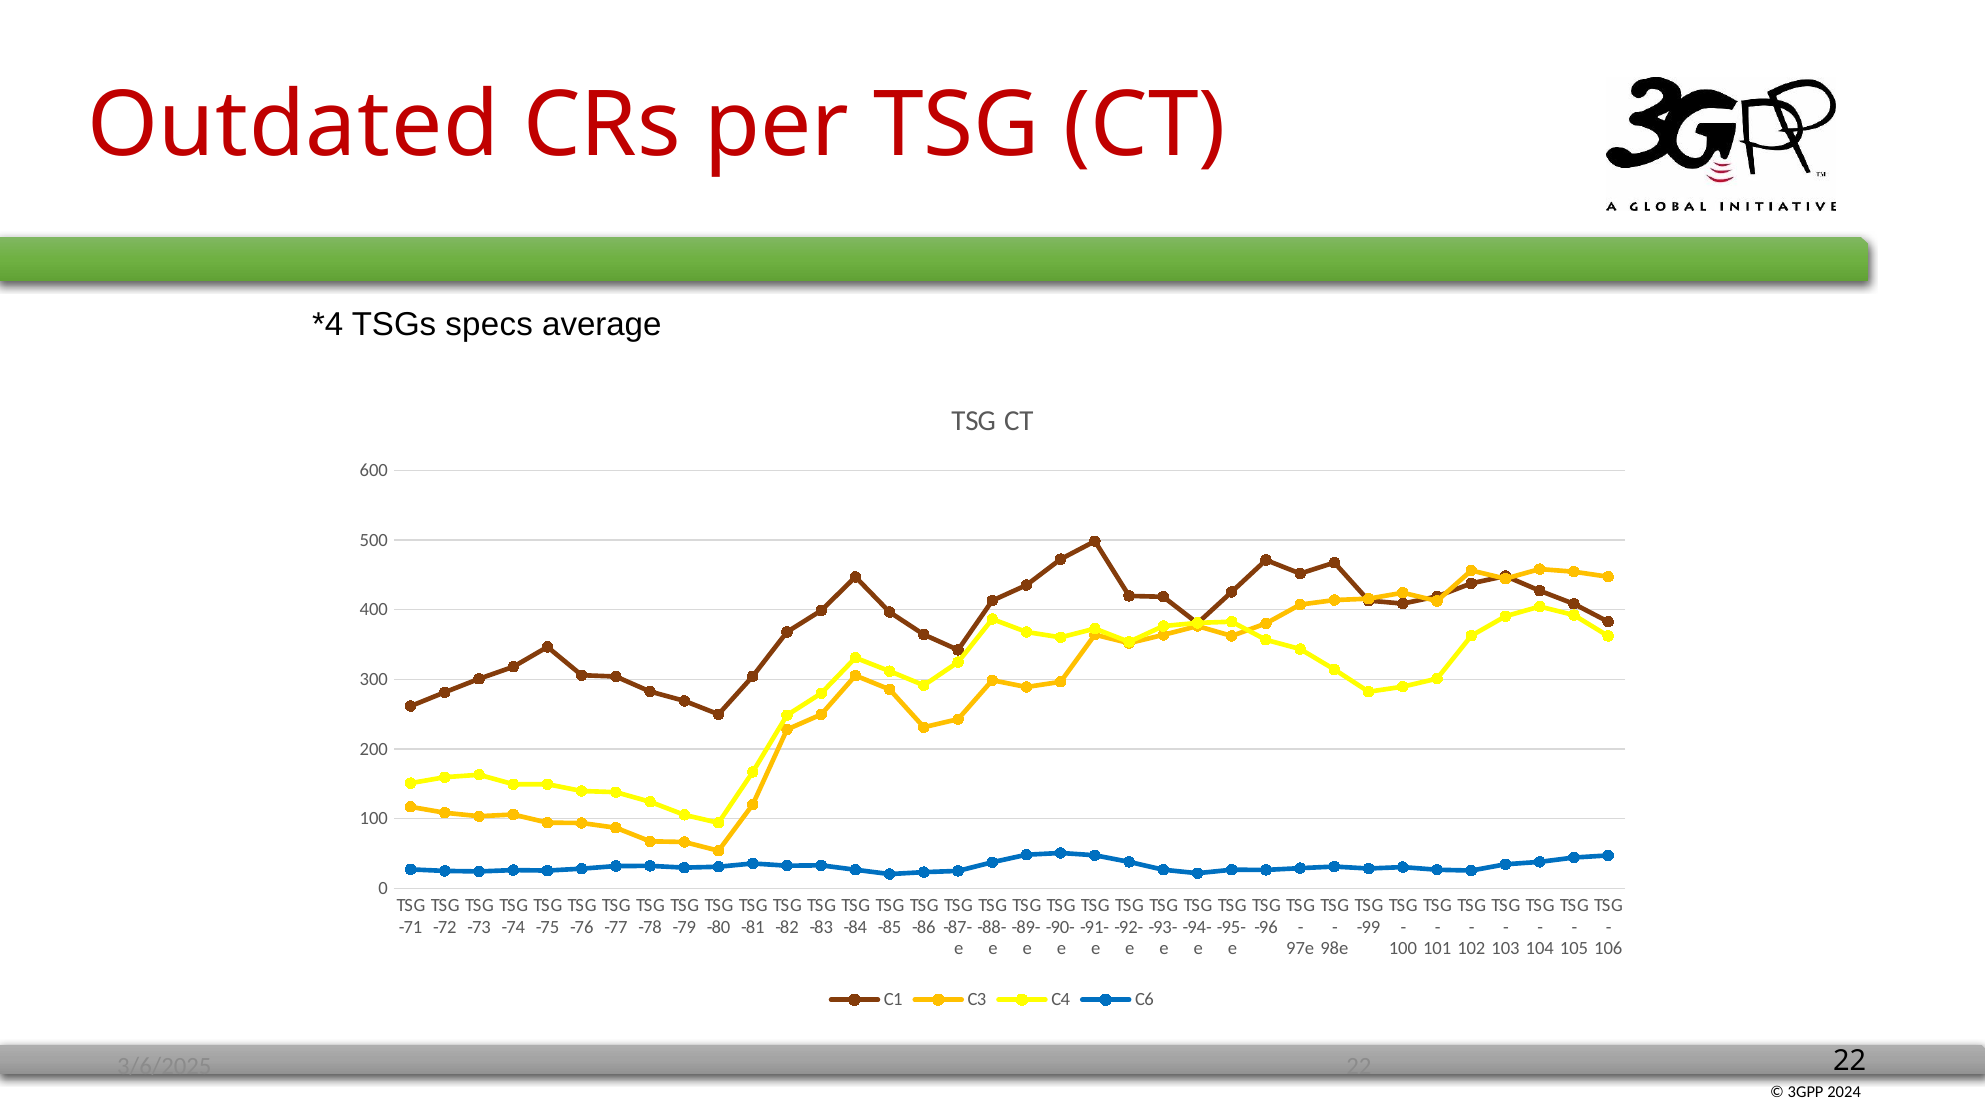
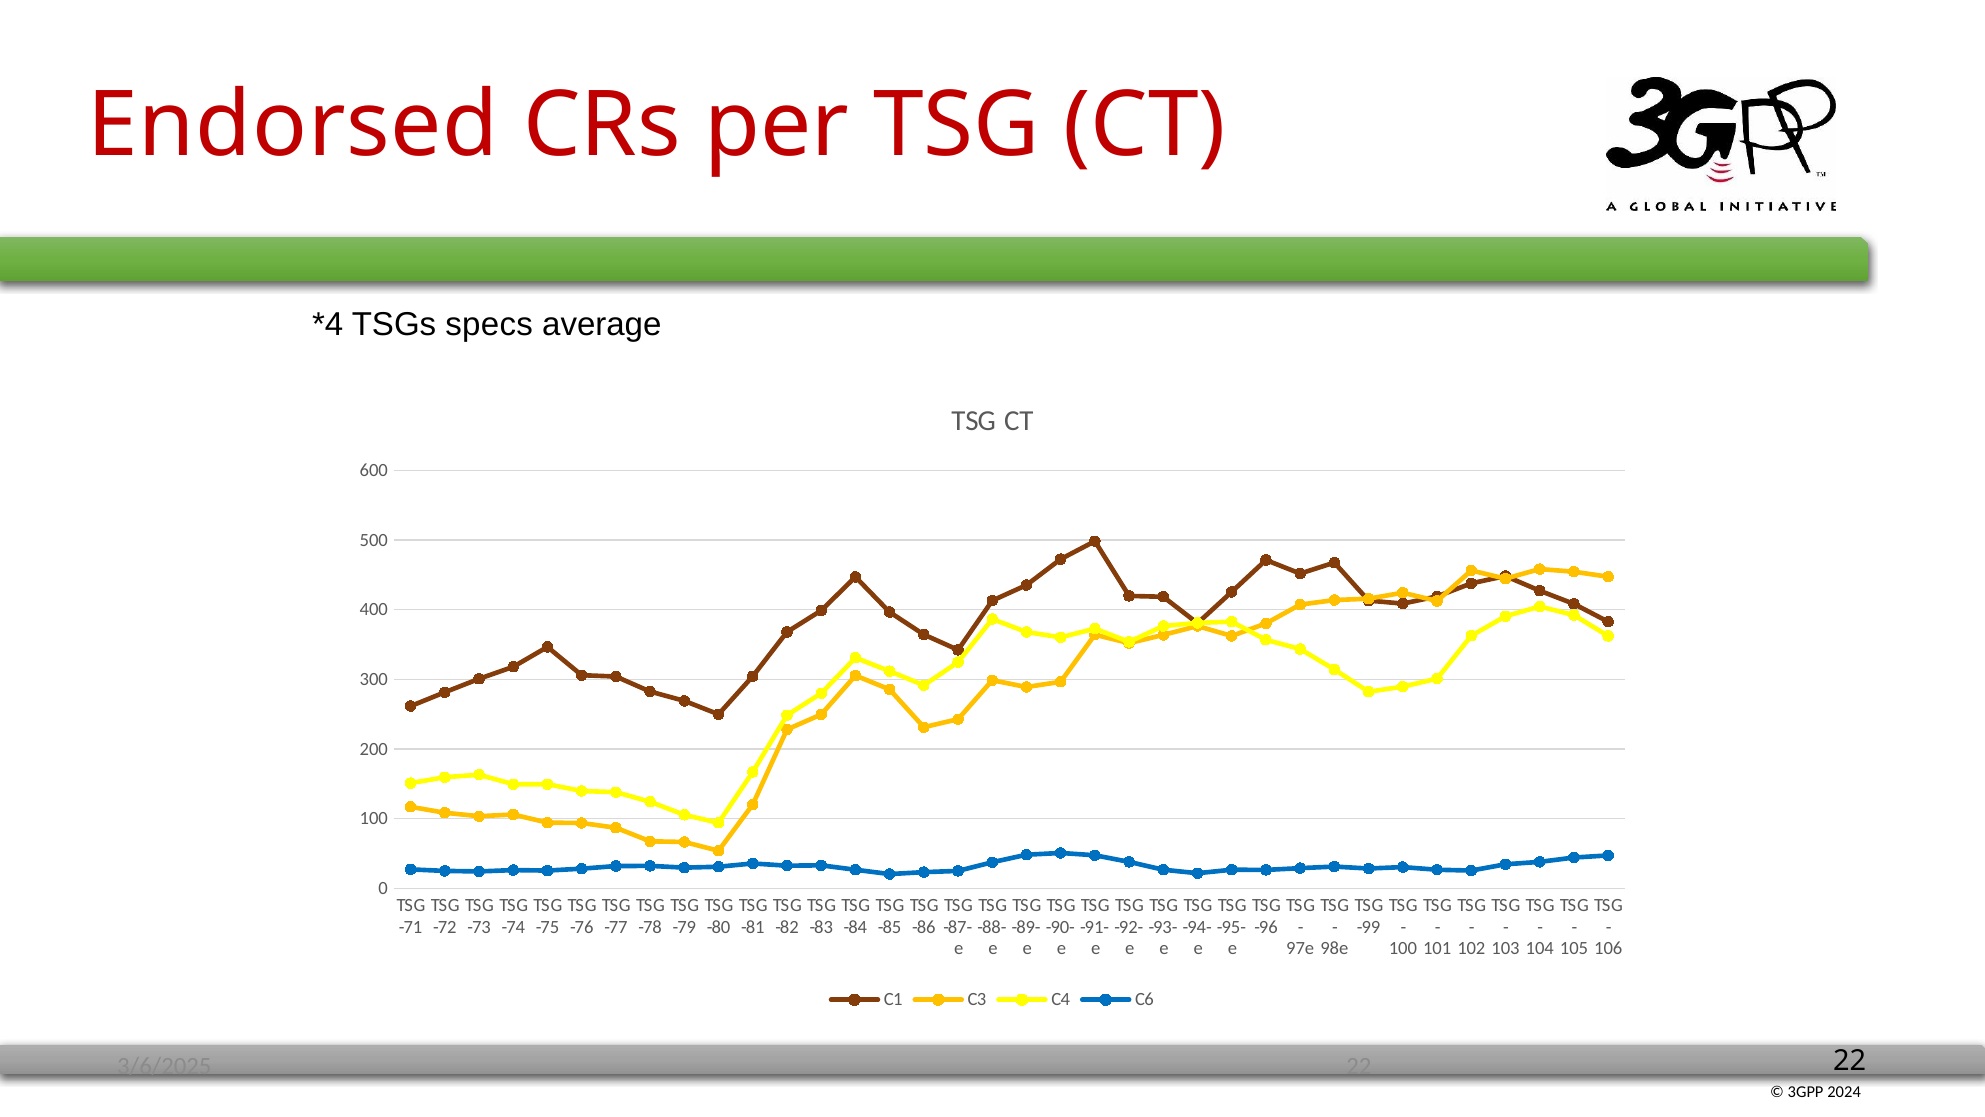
Outdated: Outdated -> Endorsed
